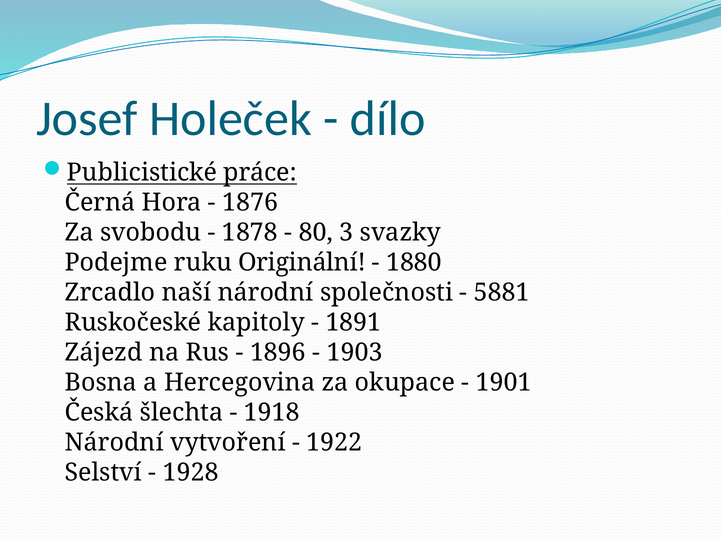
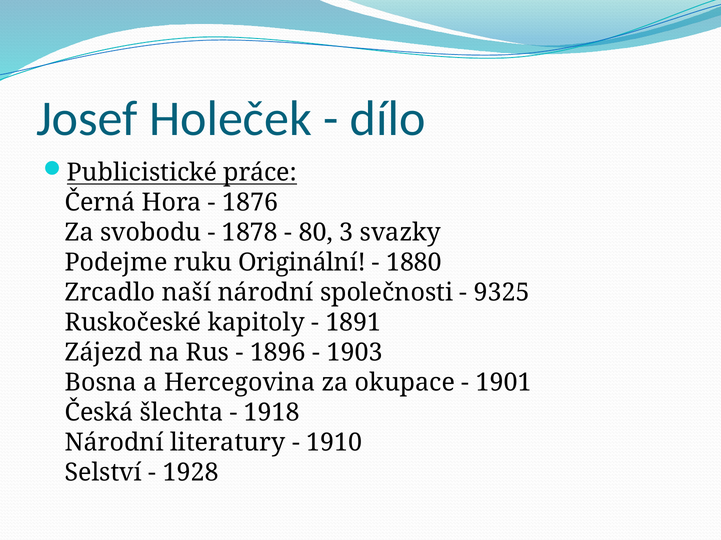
5881: 5881 -> 9325
vytvoření: vytvoření -> literatury
1922: 1922 -> 1910
